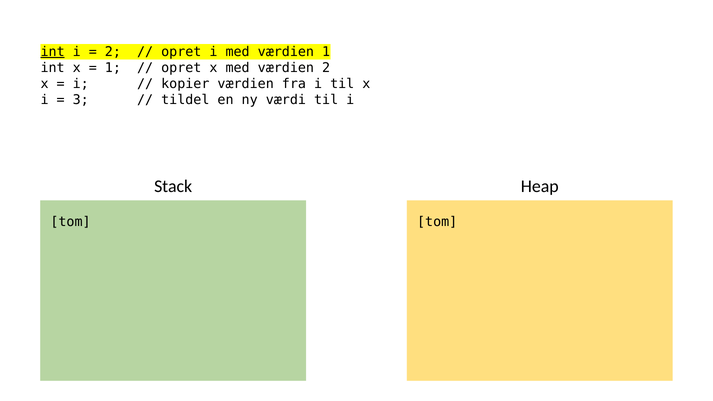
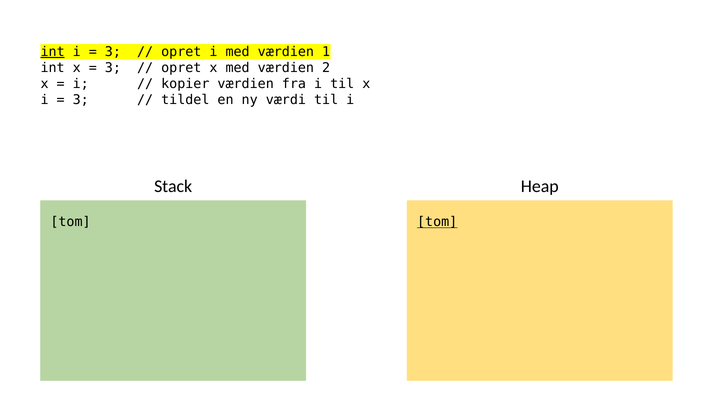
2 at (113, 52): 2 -> 3
1 at (113, 68): 1 -> 3
tom at (437, 222) underline: none -> present
